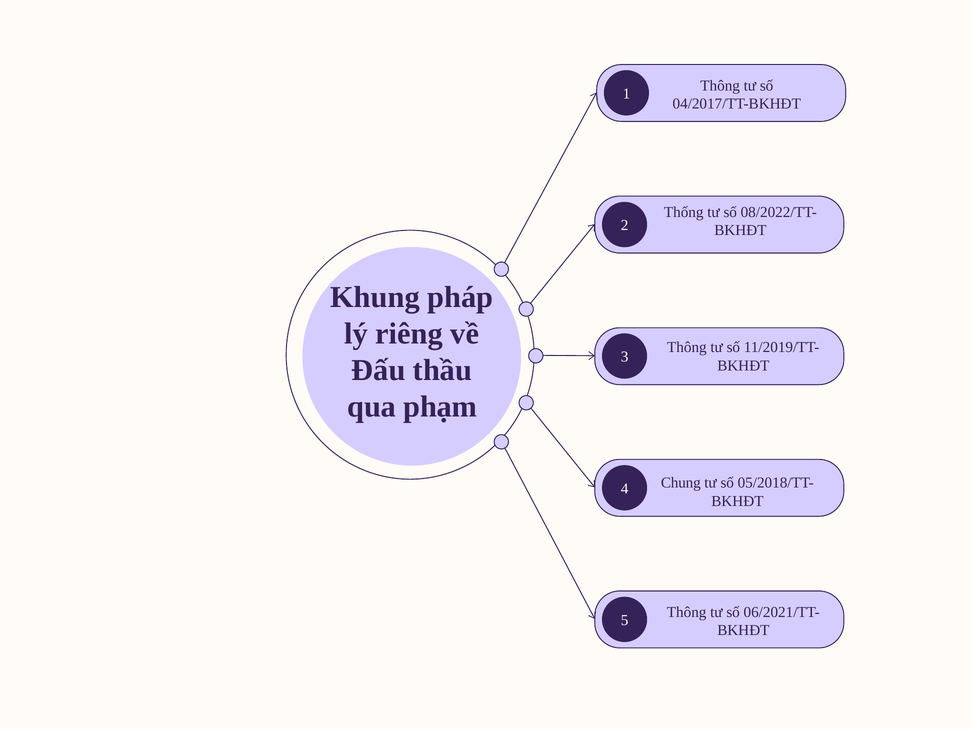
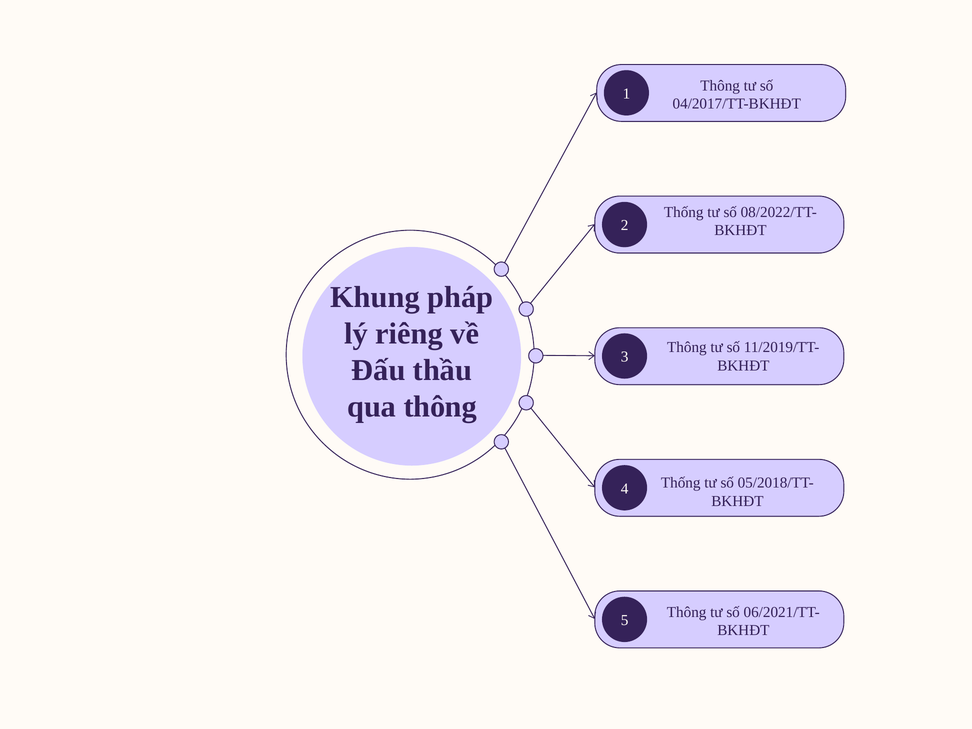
qua phạm: phạm -> thông
Chung at (681, 483): Chung -> Thống
